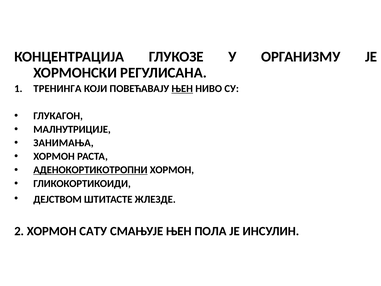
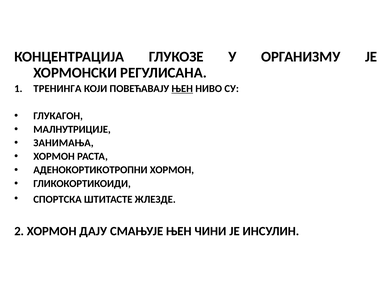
АДЕНОКОРТИКОТРОПНИ underline: present -> none
ДЕЈСТВОМ: ДЕЈСТВОМ -> СПОРТСКА
САТУ: САТУ -> ДАЈУ
ПОЛА: ПОЛА -> ЧИНИ
